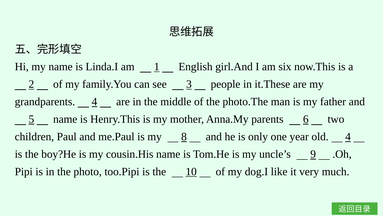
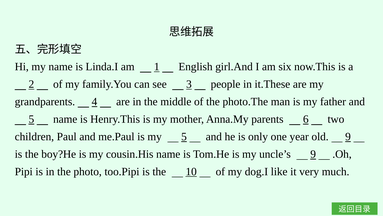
my 8: 8 -> 5
old 4: 4 -> 9
